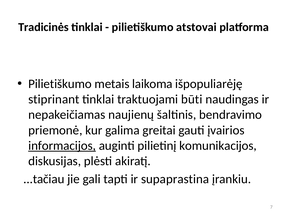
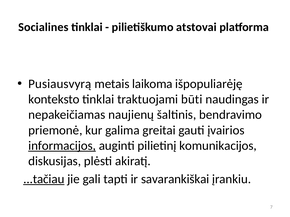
Tradicinės: Tradicinės -> Socialines
Pilietiškumo at (60, 84): Pilietiškumo -> Pusiausvyrą
stiprinant: stiprinant -> konteksto
...tačiau underline: none -> present
supaprastina: supaprastina -> savarankiškai
